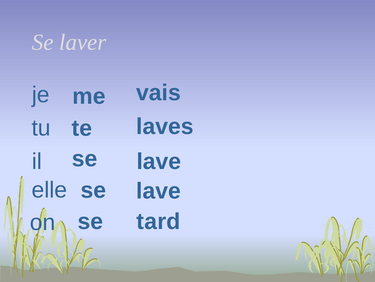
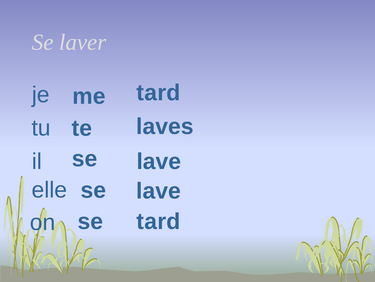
vais at (159, 93): vais -> tard
